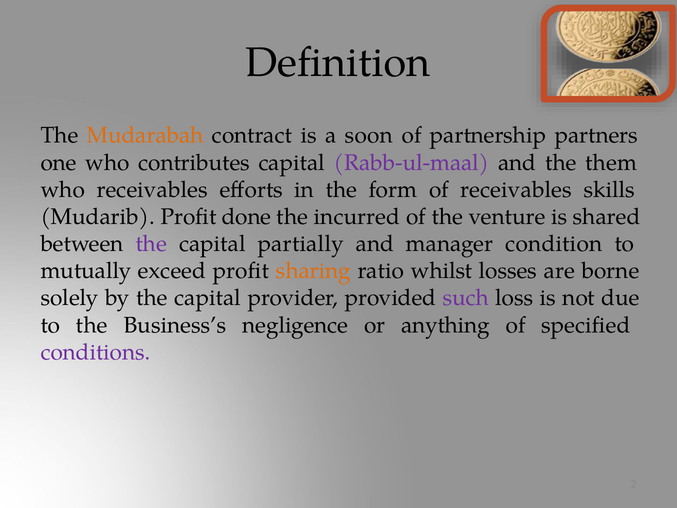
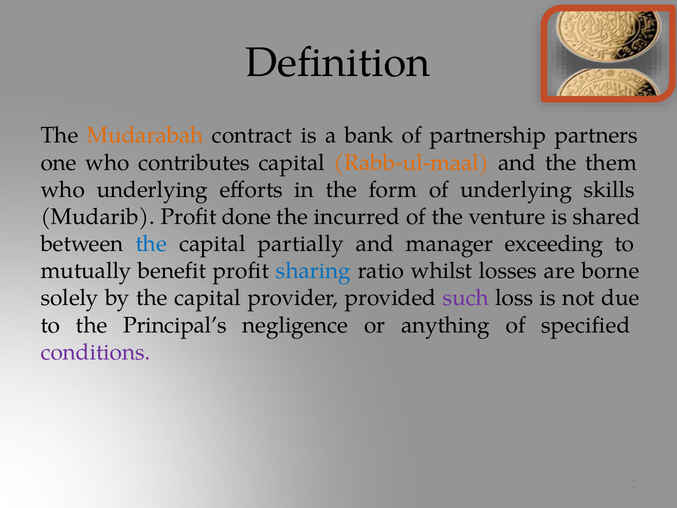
soon: soon -> bank
Rabb-ul-maal colour: purple -> orange
who receivables: receivables -> underlying
of receivables: receivables -> underlying
the at (151, 244) colour: purple -> blue
condition: condition -> exceeding
exceed: exceed -> benefit
sharing colour: orange -> blue
Business’s: Business’s -> Principal’s
